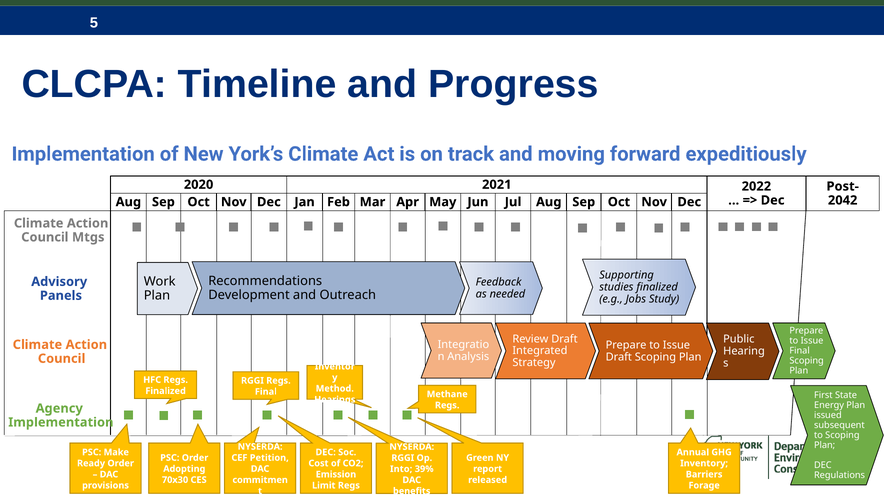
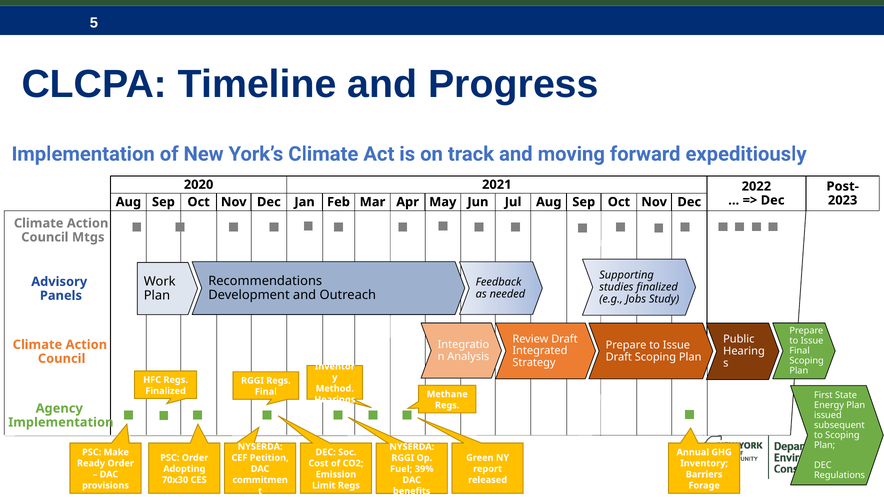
2042: 2042 -> 2023
Into: Into -> Fuel
